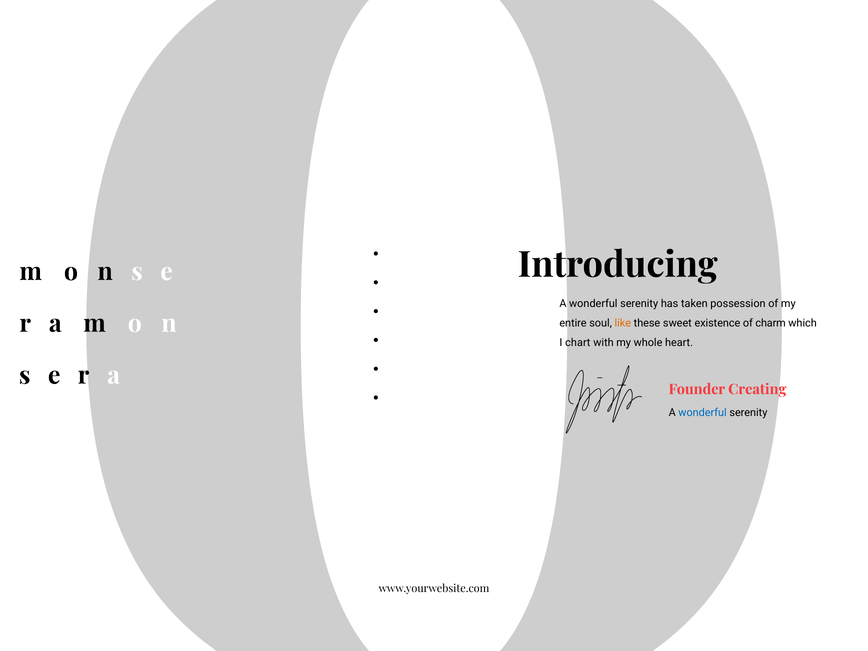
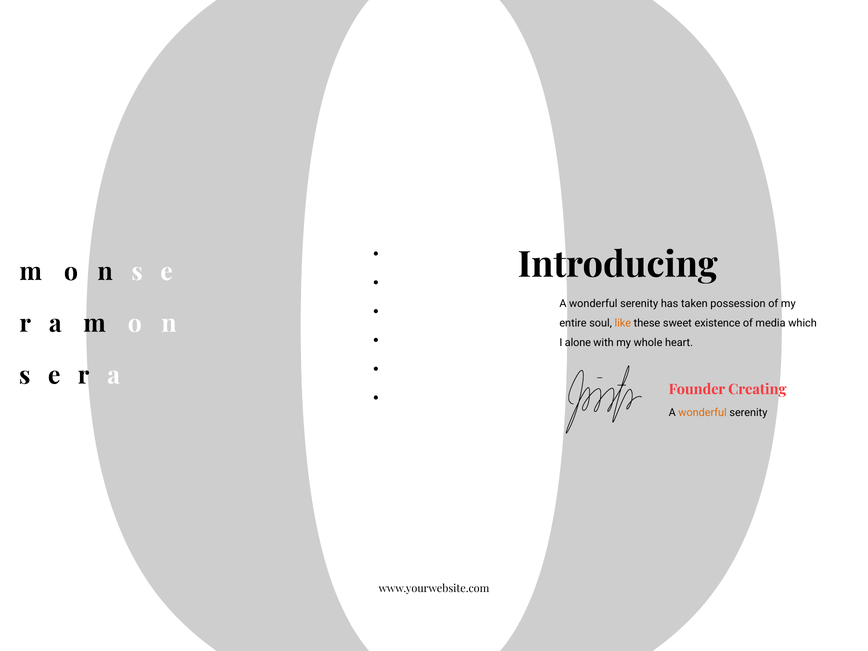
charm: charm -> media
chart: chart -> alone
wonderful at (703, 413) colour: blue -> orange
